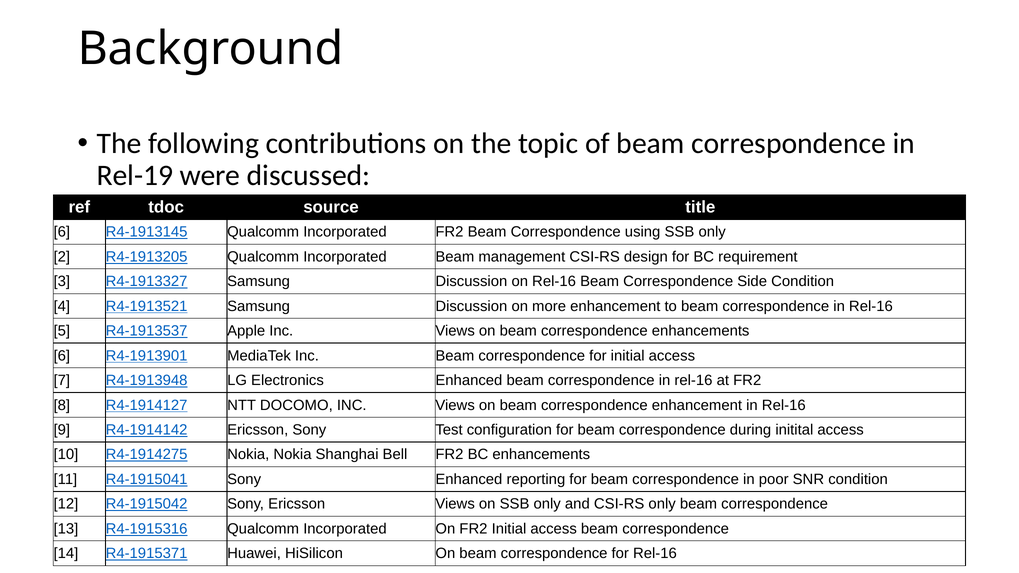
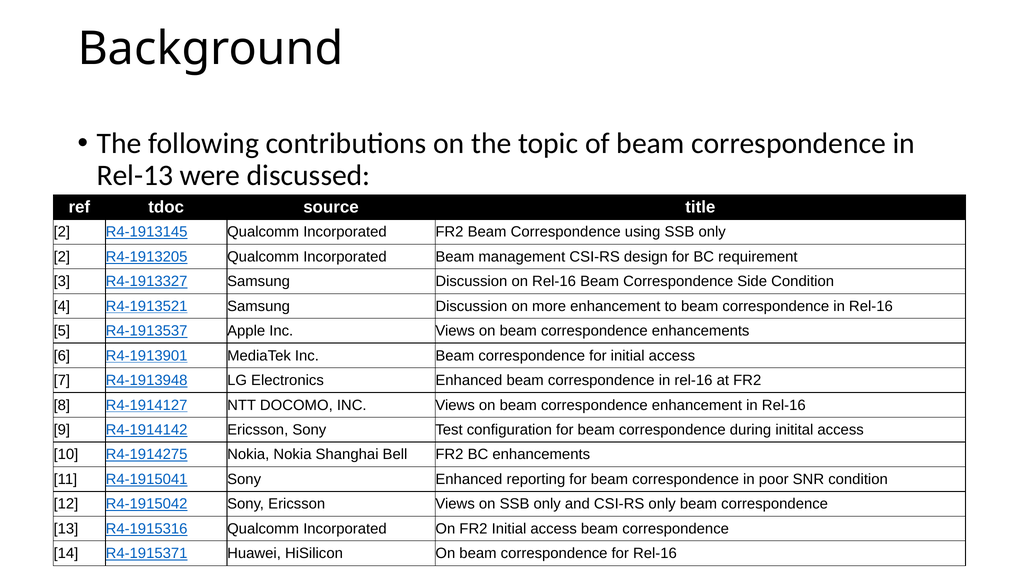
Rel-19: Rel-19 -> Rel-13
6 at (62, 232): 6 -> 2
